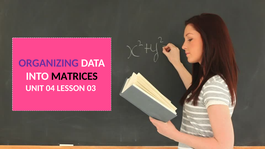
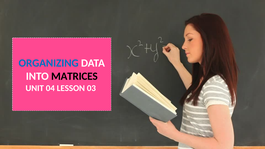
ORGANIZING colour: purple -> blue
